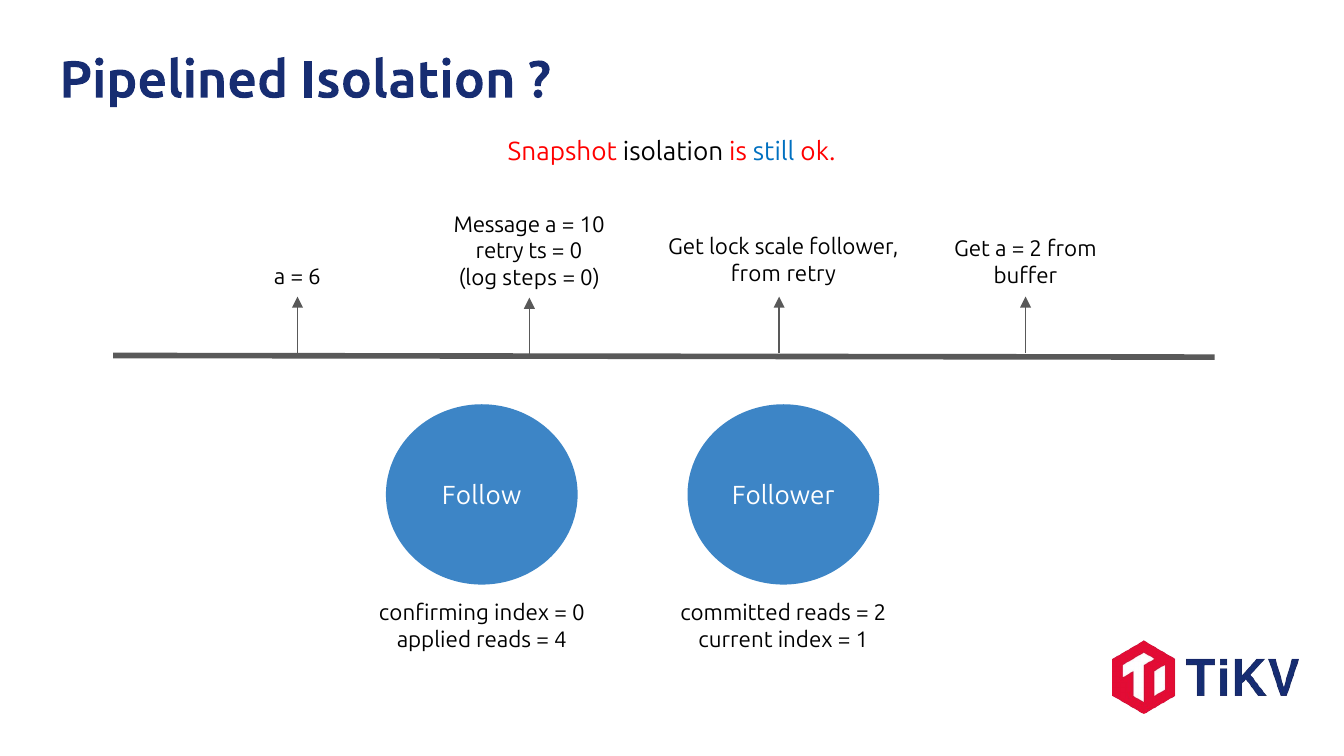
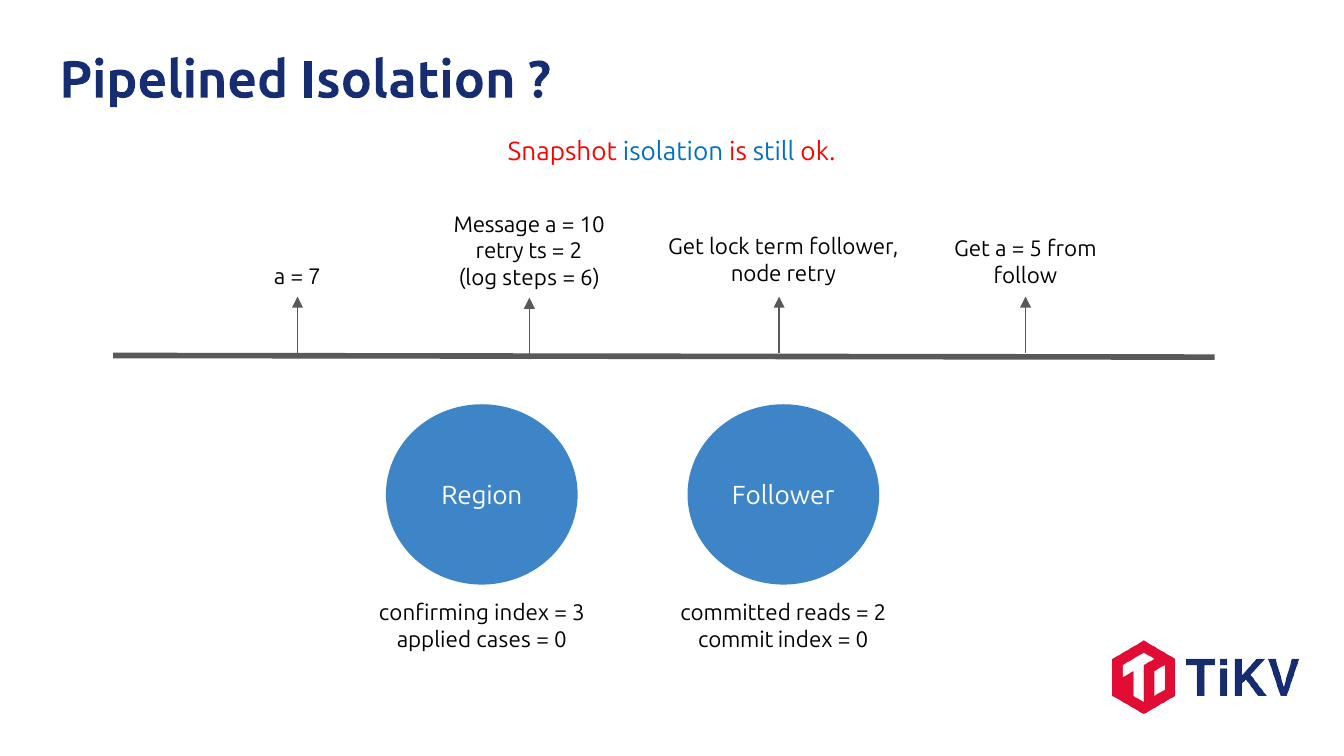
isolation at (673, 152) colour: black -> blue
scale: scale -> term
2 at (1036, 249): 2 -> 5
0 at (576, 252): 0 -> 2
from at (756, 274): from -> node
buffer: buffer -> follow
6: 6 -> 7
0 at (590, 278): 0 -> 6
Follow: Follow -> Region
0 at (578, 613): 0 -> 3
applied reads: reads -> cases
4 at (560, 640): 4 -> 0
current: current -> commit
1 at (862, 640): 1 -> 0
